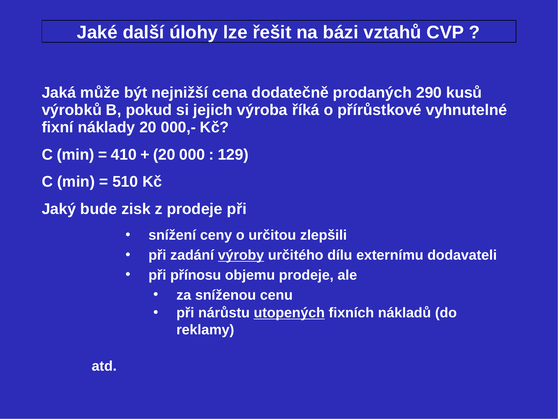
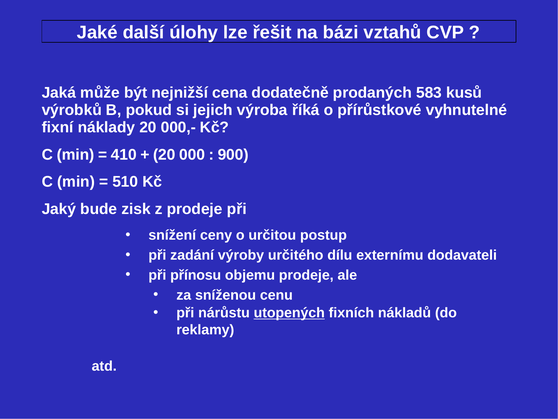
290: 290 -> 583
129: 129 -> 900
zlepšili: zlepšili -> postup
výroby underline: present -> none
